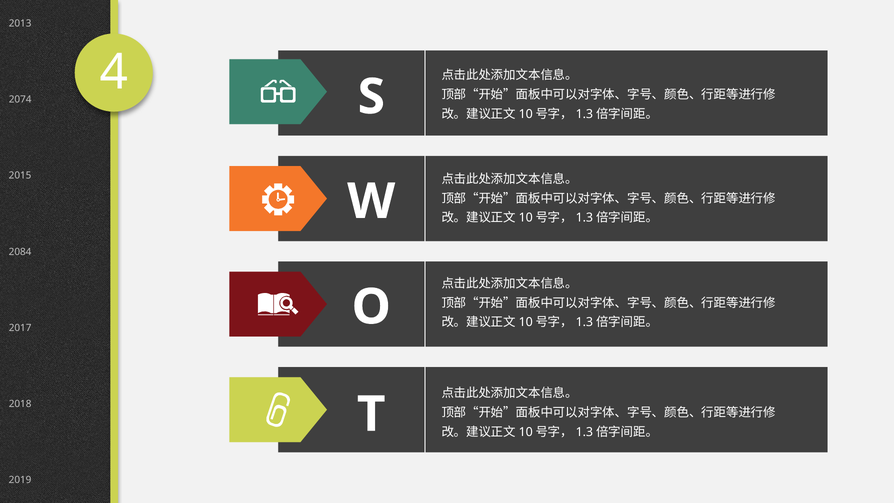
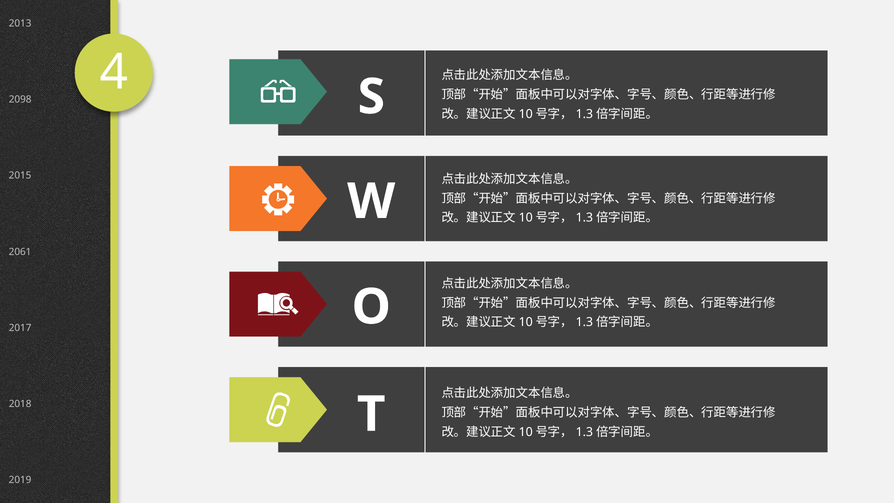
2074: 2074 -> 2098
2084: 2084 -> 2061
